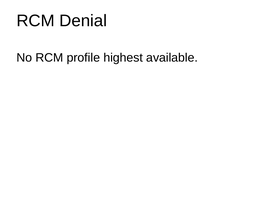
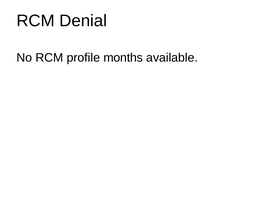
highest: highest -> months
